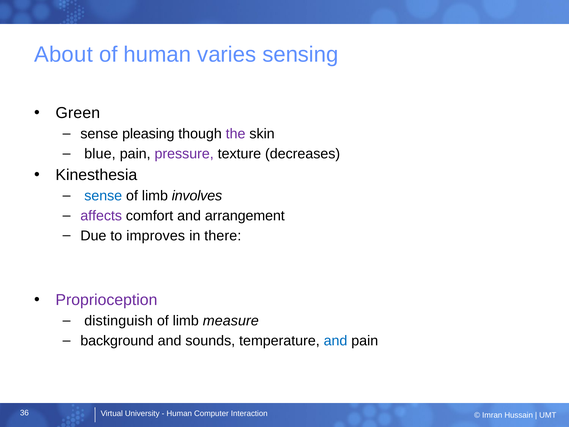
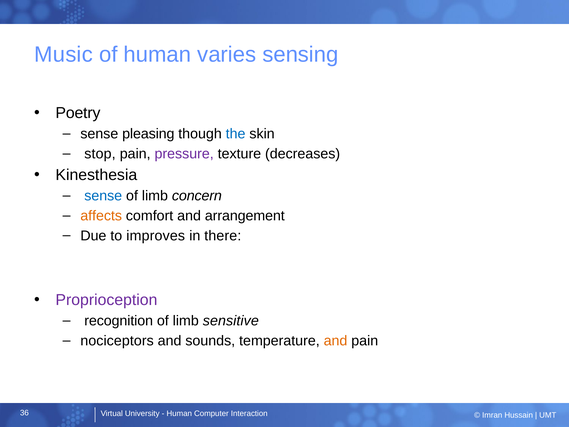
About: About -> Music
Green: Green -> Poetry
the colour: purple -> blue
blue: blue -> stop
involves: involves -> concern
affects colour: purple -> orange
distinguish: distinguish -> recognition
measure: measure -> sensitive
background: background -> nociceptors
and at (336, 341) colour: blue -> orange
